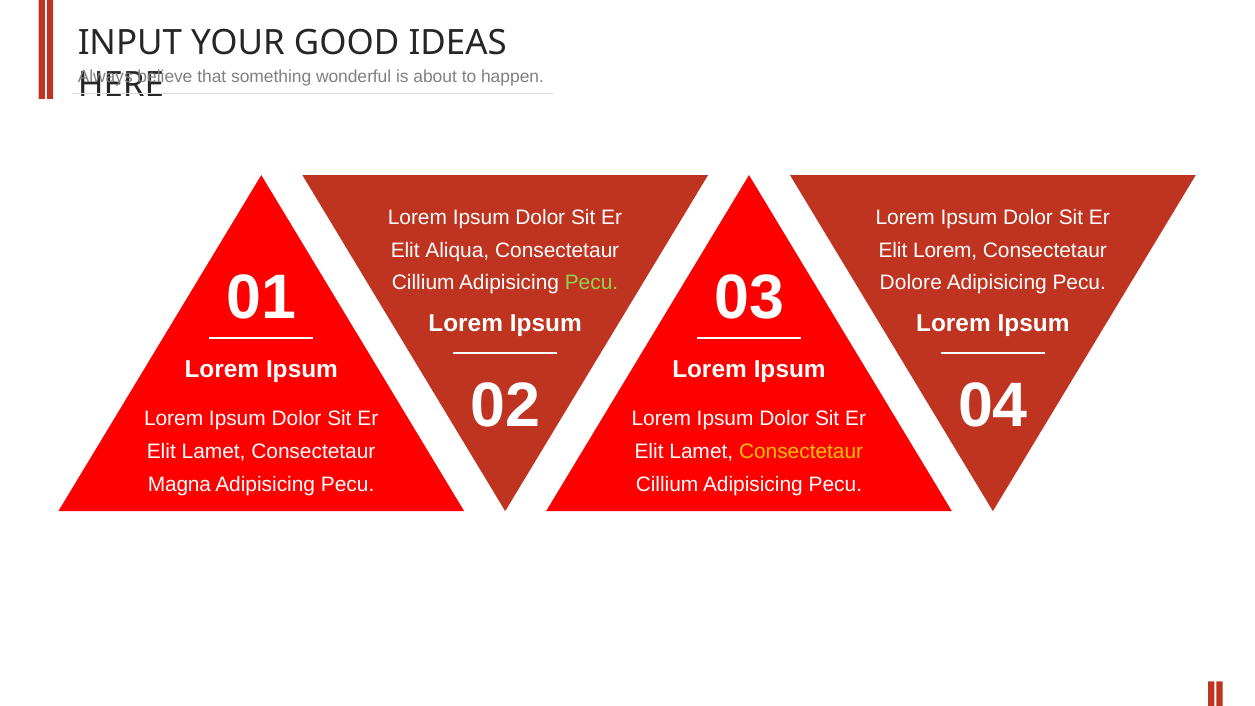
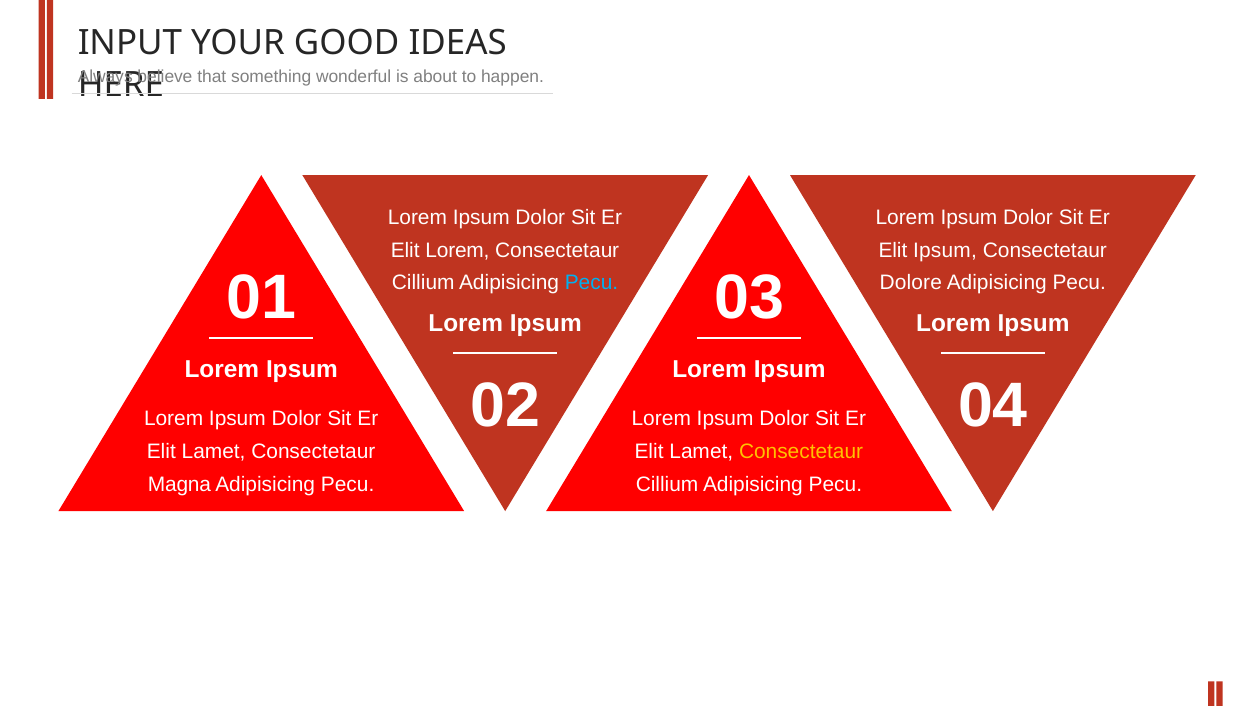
Elit Aliqua: Aliqua -> Lorem
Elit Lorem: Lorem -> Ipsum
Pecu at (592, 283) colour: light green -> light blue
